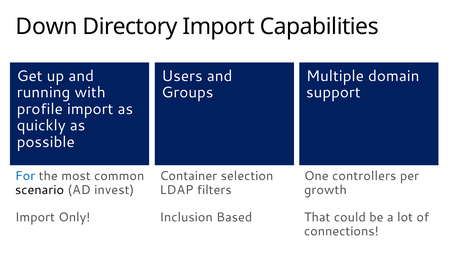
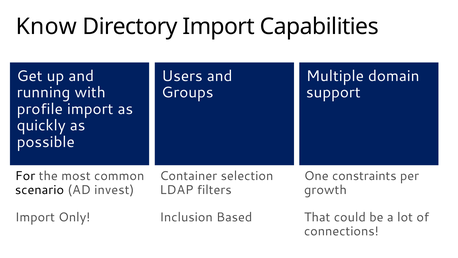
Down: Down -> Know
For colour: blue -> black
controllers: controllers -> constraints
